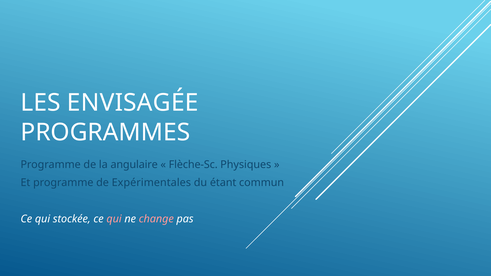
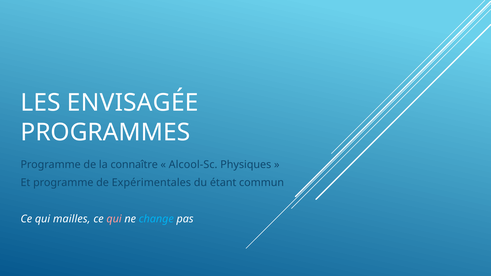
angulaire: angulaire -> connaître
Flèche-Sc: Flèche-Sc -> Alcool-Sc
stockée: stockée -> mailles
change colour: pink -> light blue
